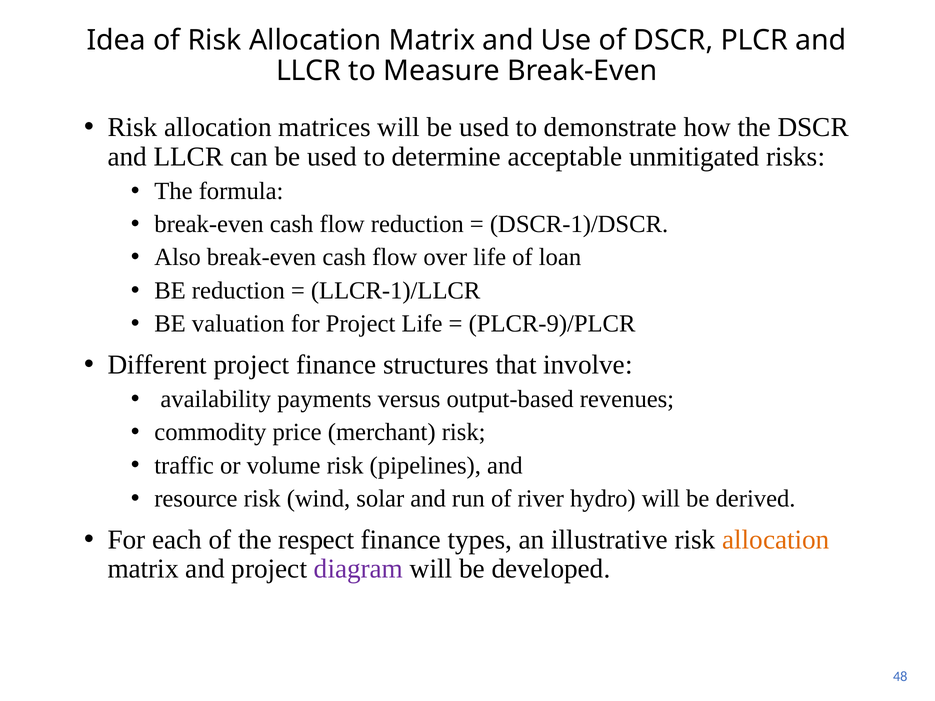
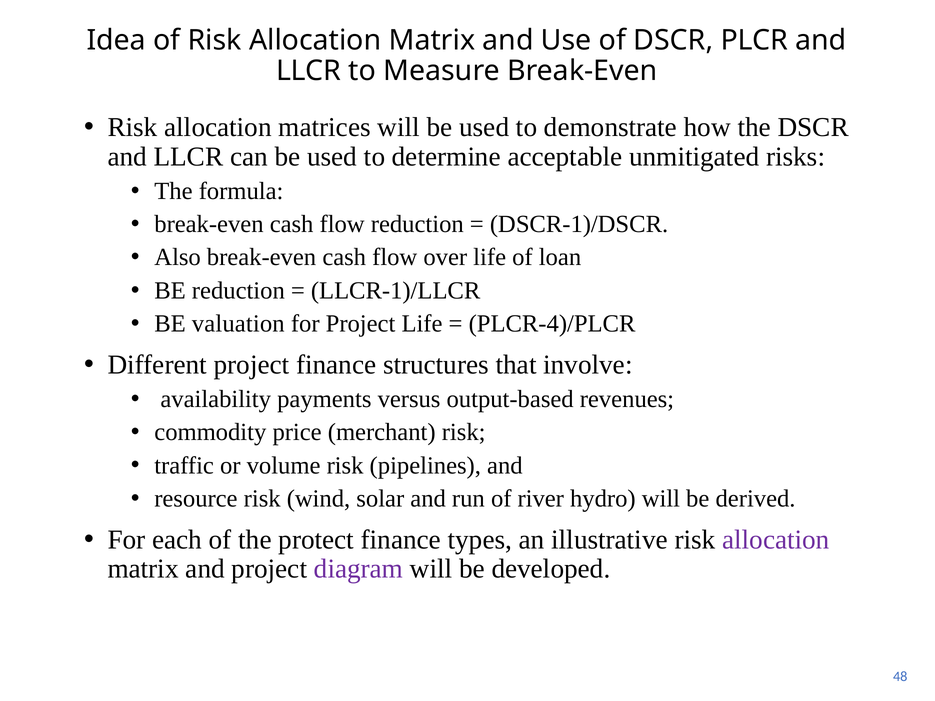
PLCR-9)/PLCR: PLCR-9)/PLCR -> PLCR-4)/PLCR
respect: respect -> protect
allocation at (776, 540) colour: orange -> purple
